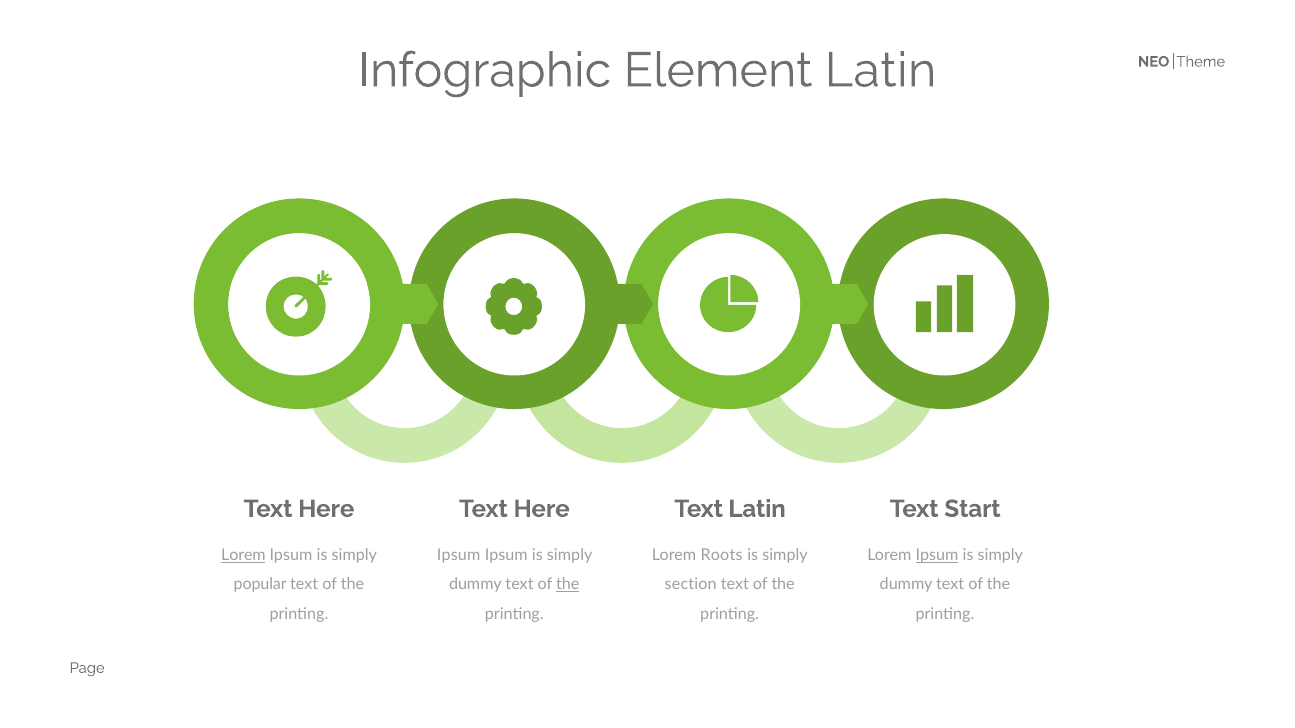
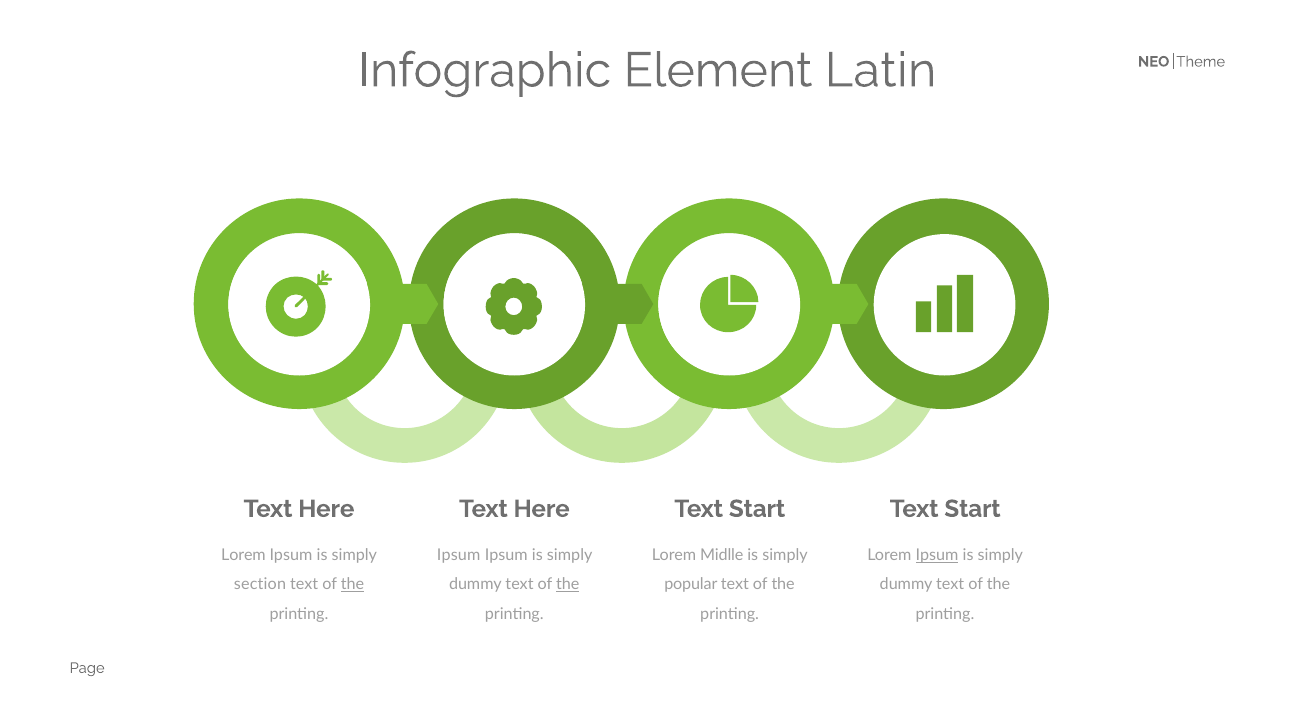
Latin at (757, 509): Latin -> Start
Lorem at (243, 556) underline: present -> none
Roots: Roots -> Midlle
popular: popular -> section
the at (353, 585) underline: none -> present
section: section -> popular
